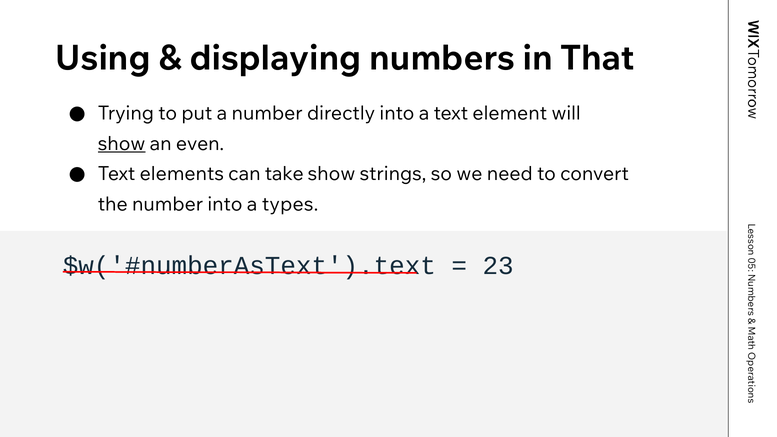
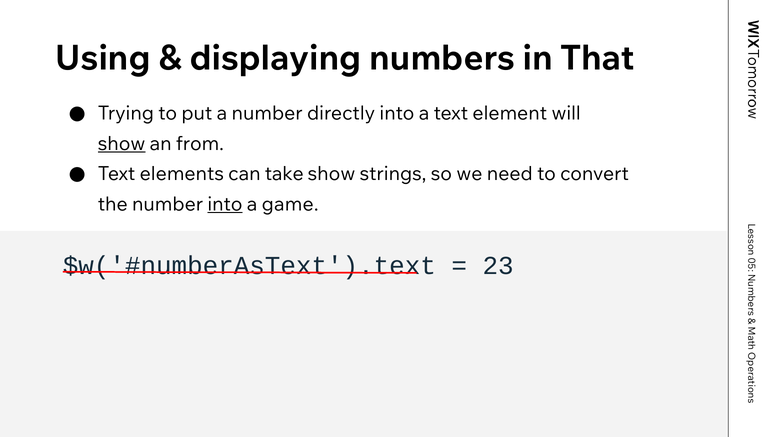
even: even -> from
into at (225, 204) underline: none -> present
types: types -> game
